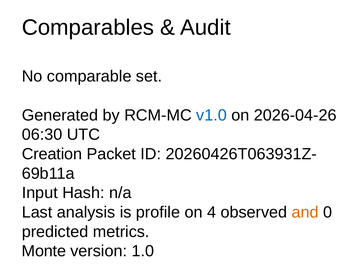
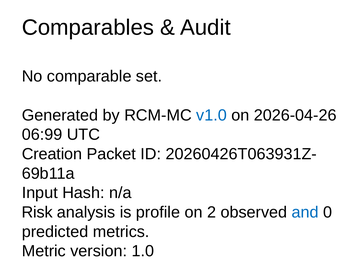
06:30: 06:30 -> 06:99
Last: Last -> Risk
4: 4 -> 2
and colour: orange -> blue
Monte: Monte -> Metric
